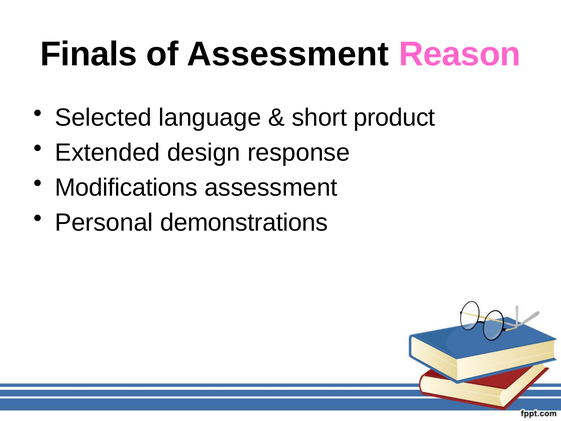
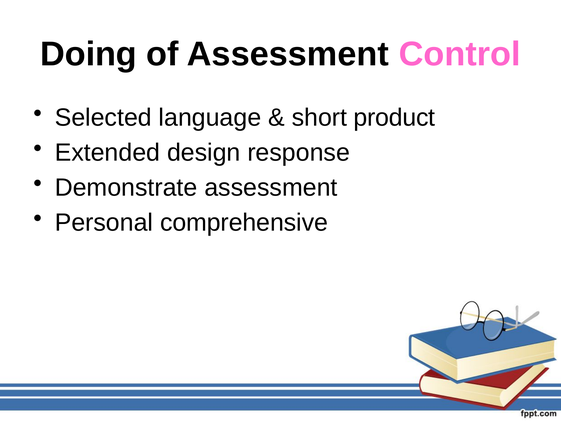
Finals: Finals -> Doing
Reason: Reason -> Control
Modifications: Modifications -> Demonstrate
demonstrations: demonstrations -> comprehensive
